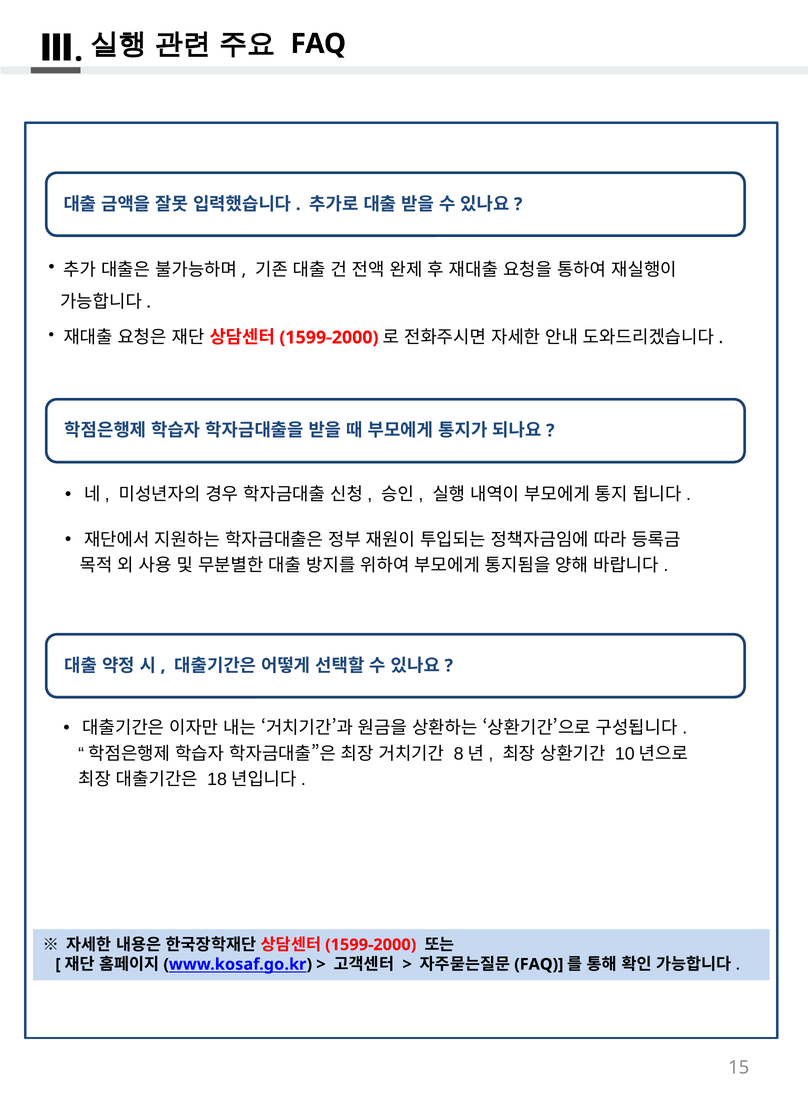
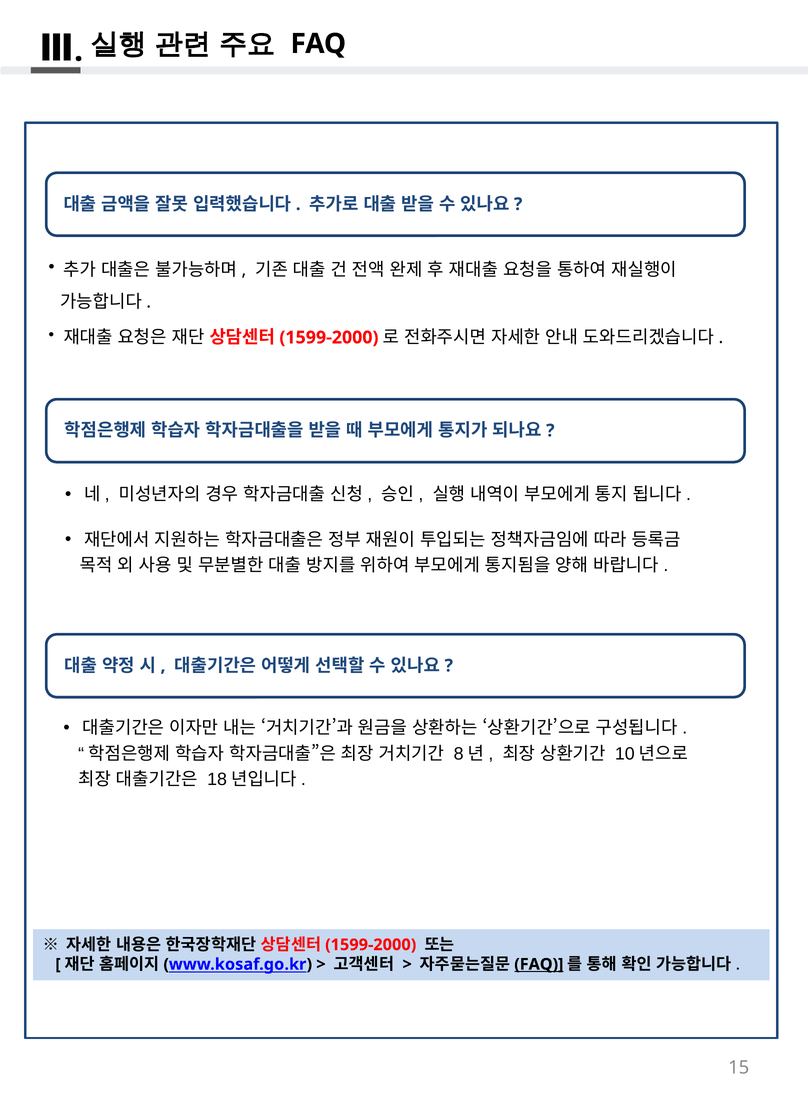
FAQ at (539, 964) underline: none -> present
